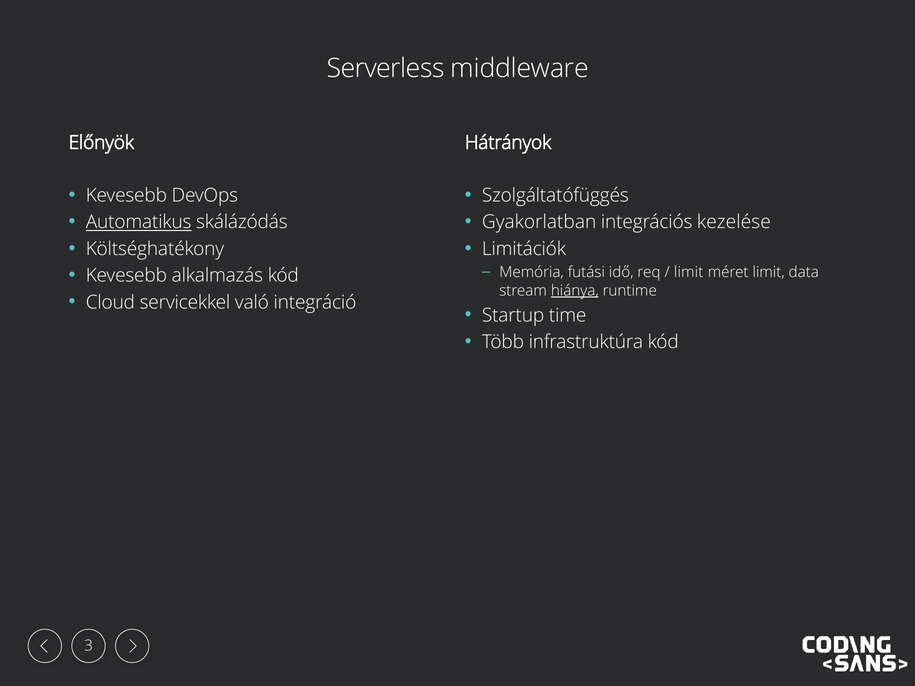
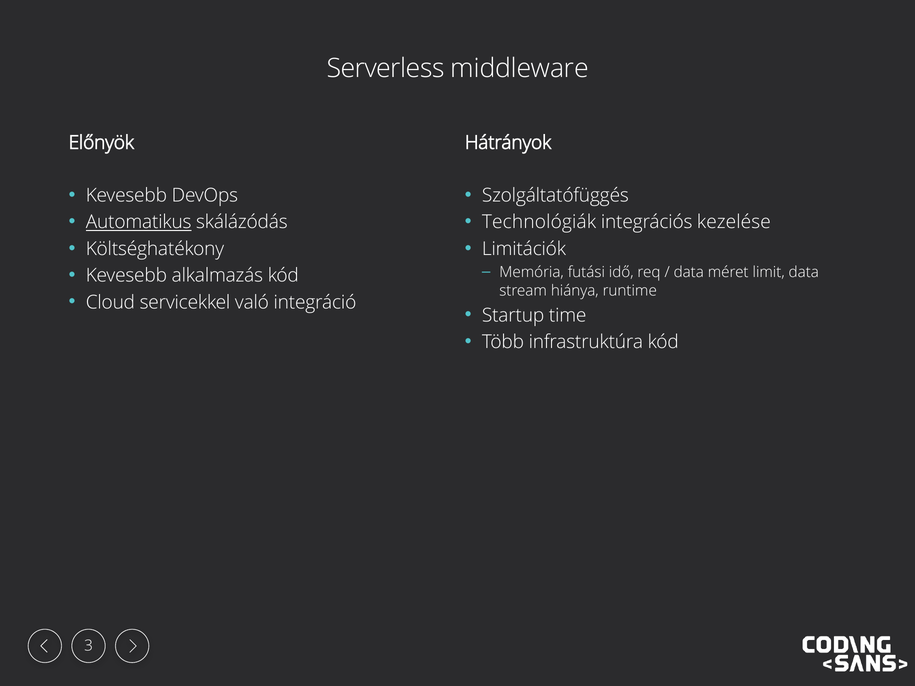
Gyakorlatban: Gyakorlatban -> Technológiák
limit at (689, 272): limit -> data
hiánya underline: present -> none
